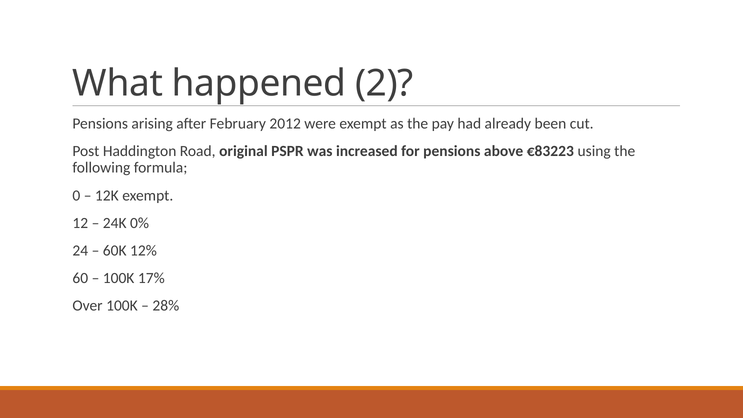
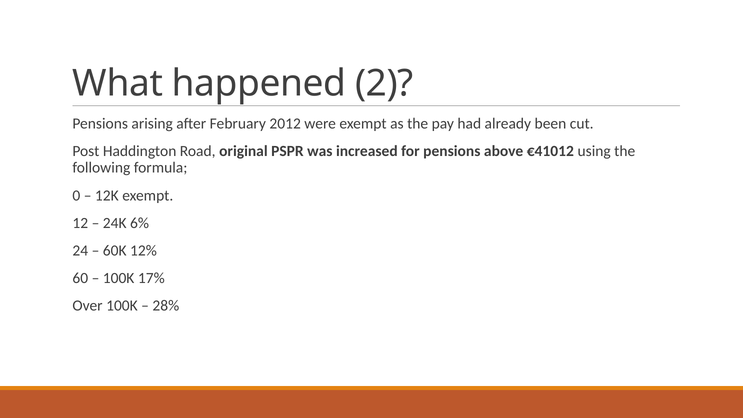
€83223: €83223 -> €41012
0%: 0% -> 6%
